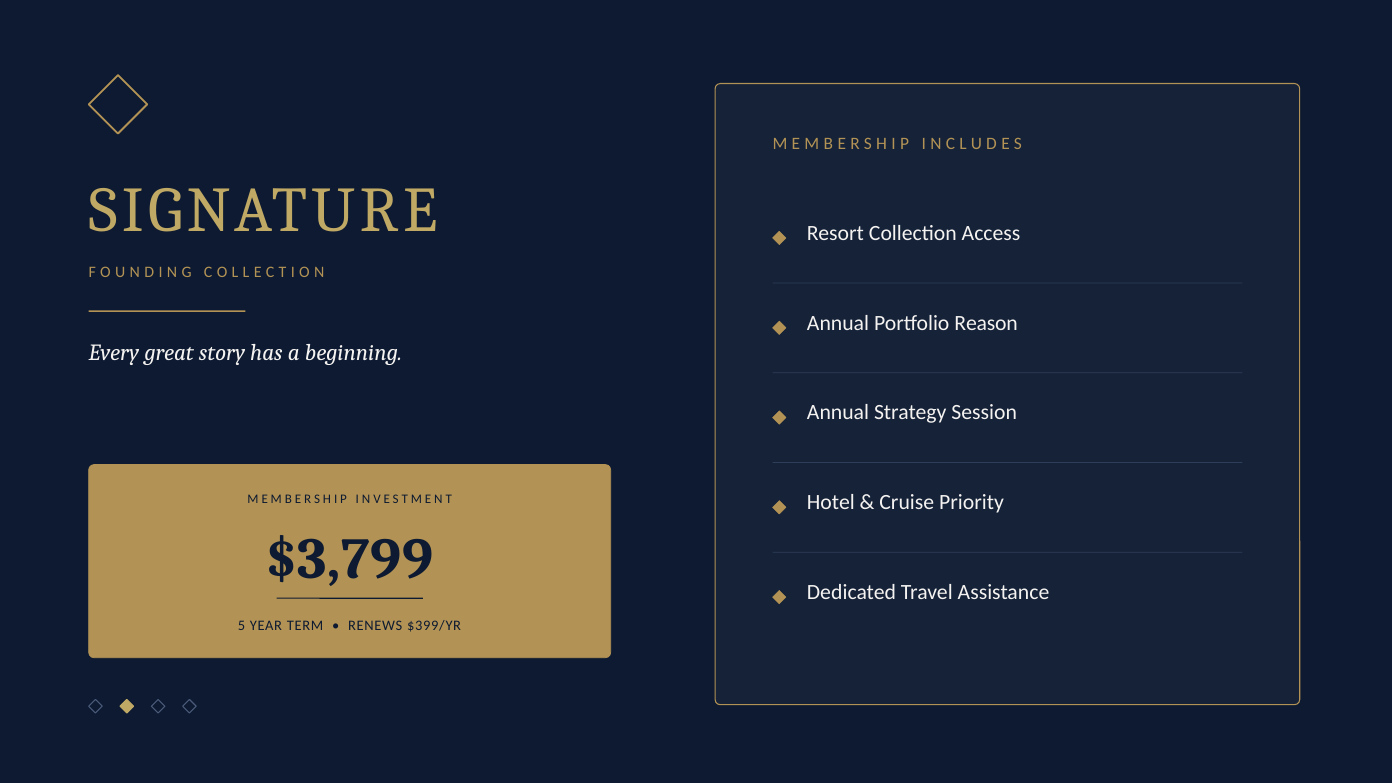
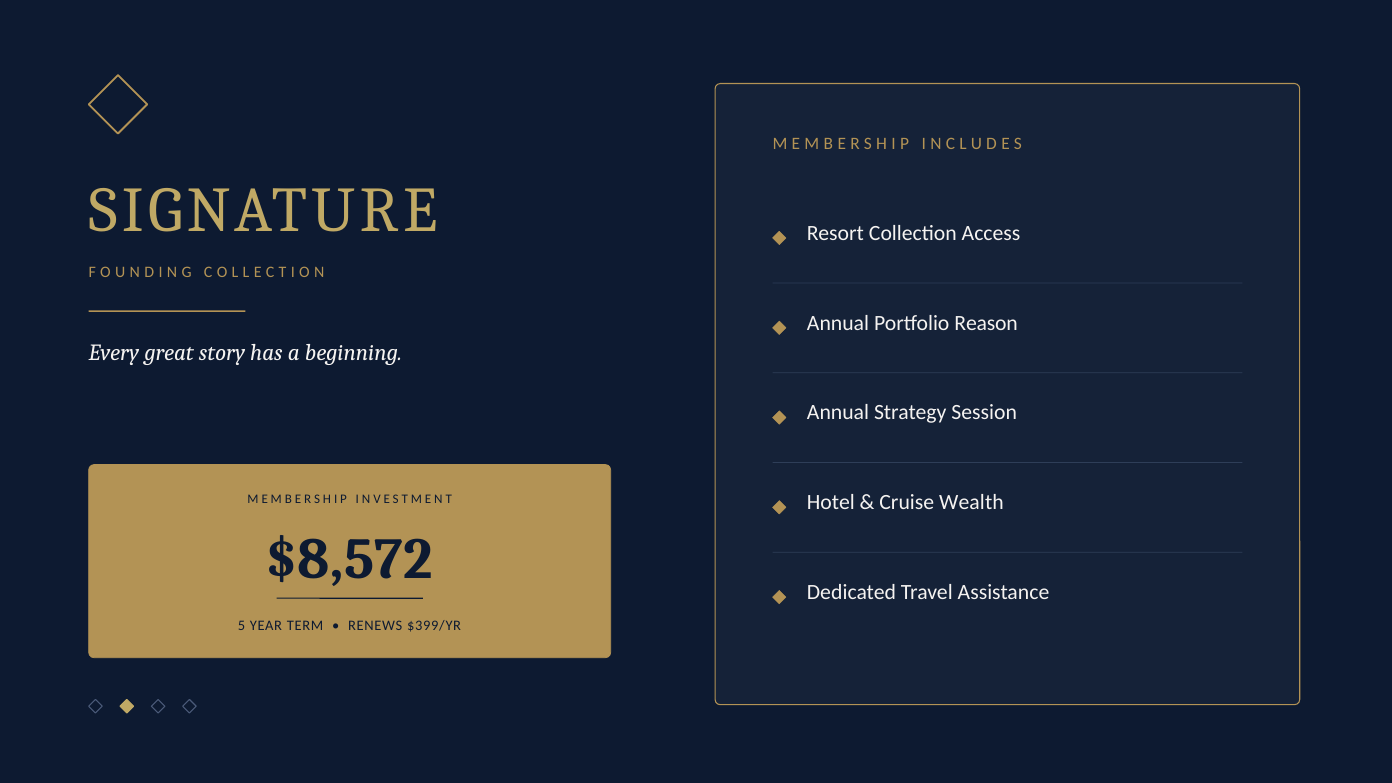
Priority: Priority -> Wealth
$3,799: $3,799 -> $8,572
